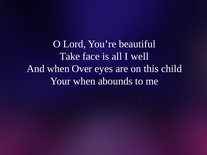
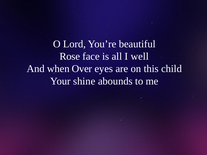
Take: Take -> Rose
Your when: when -> shine
